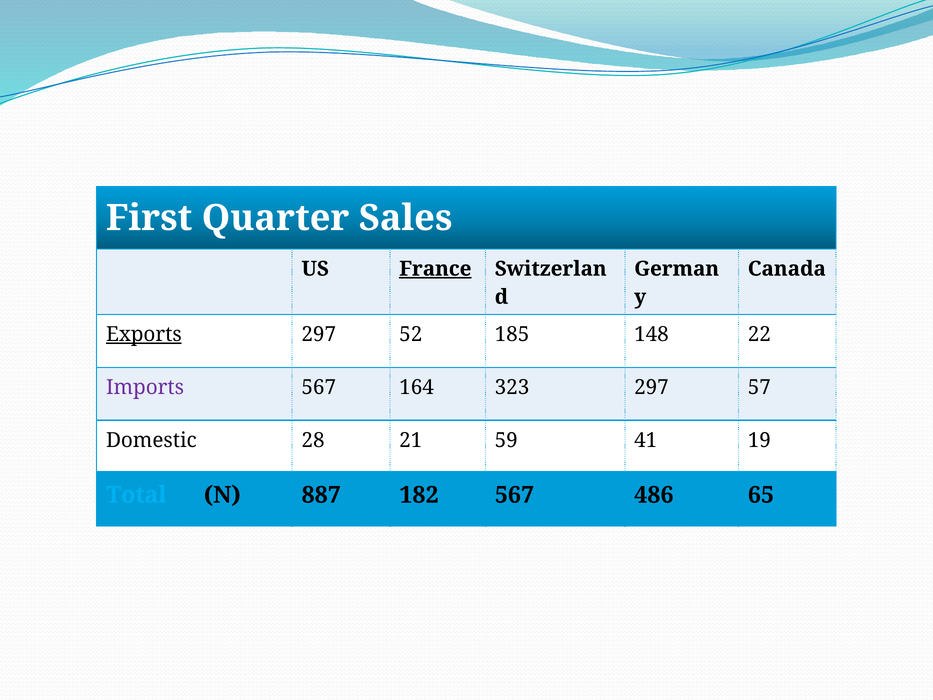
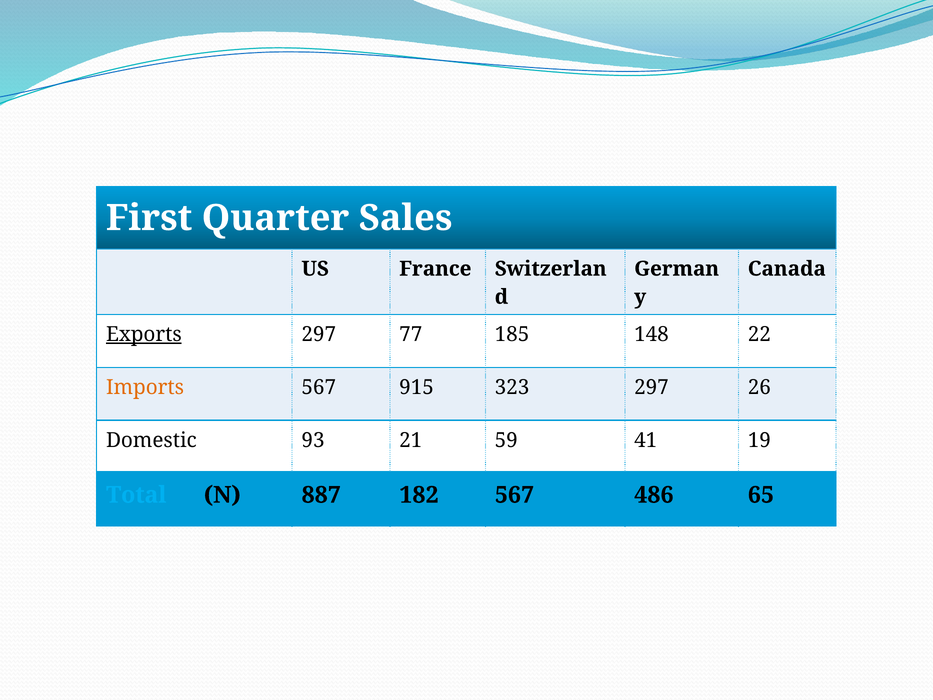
France underline: present -> none
52: 52 -> 77
Imports colour: purple -> orange
164: 164 -> 915
57: 57 -> 26
28: 28 -> 93
